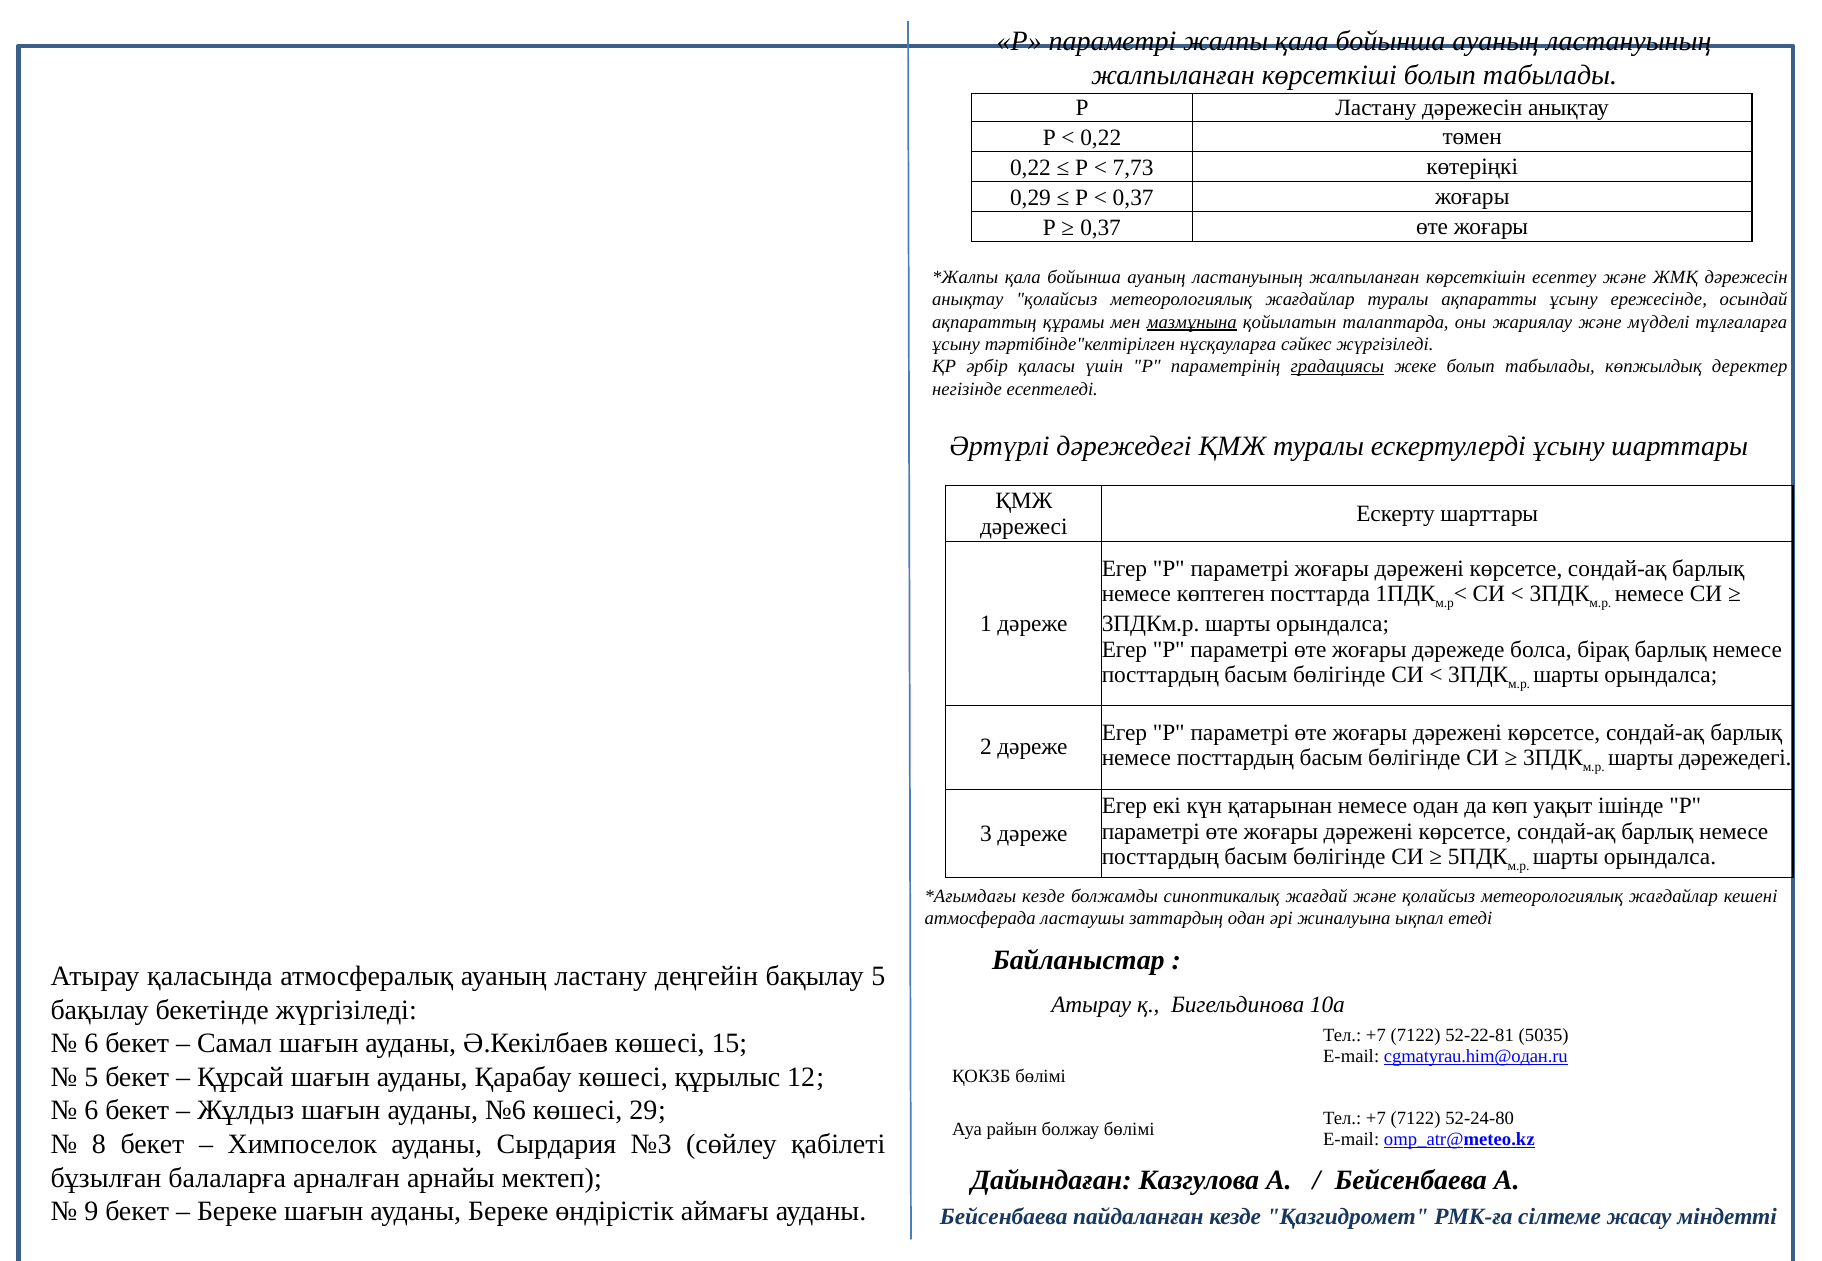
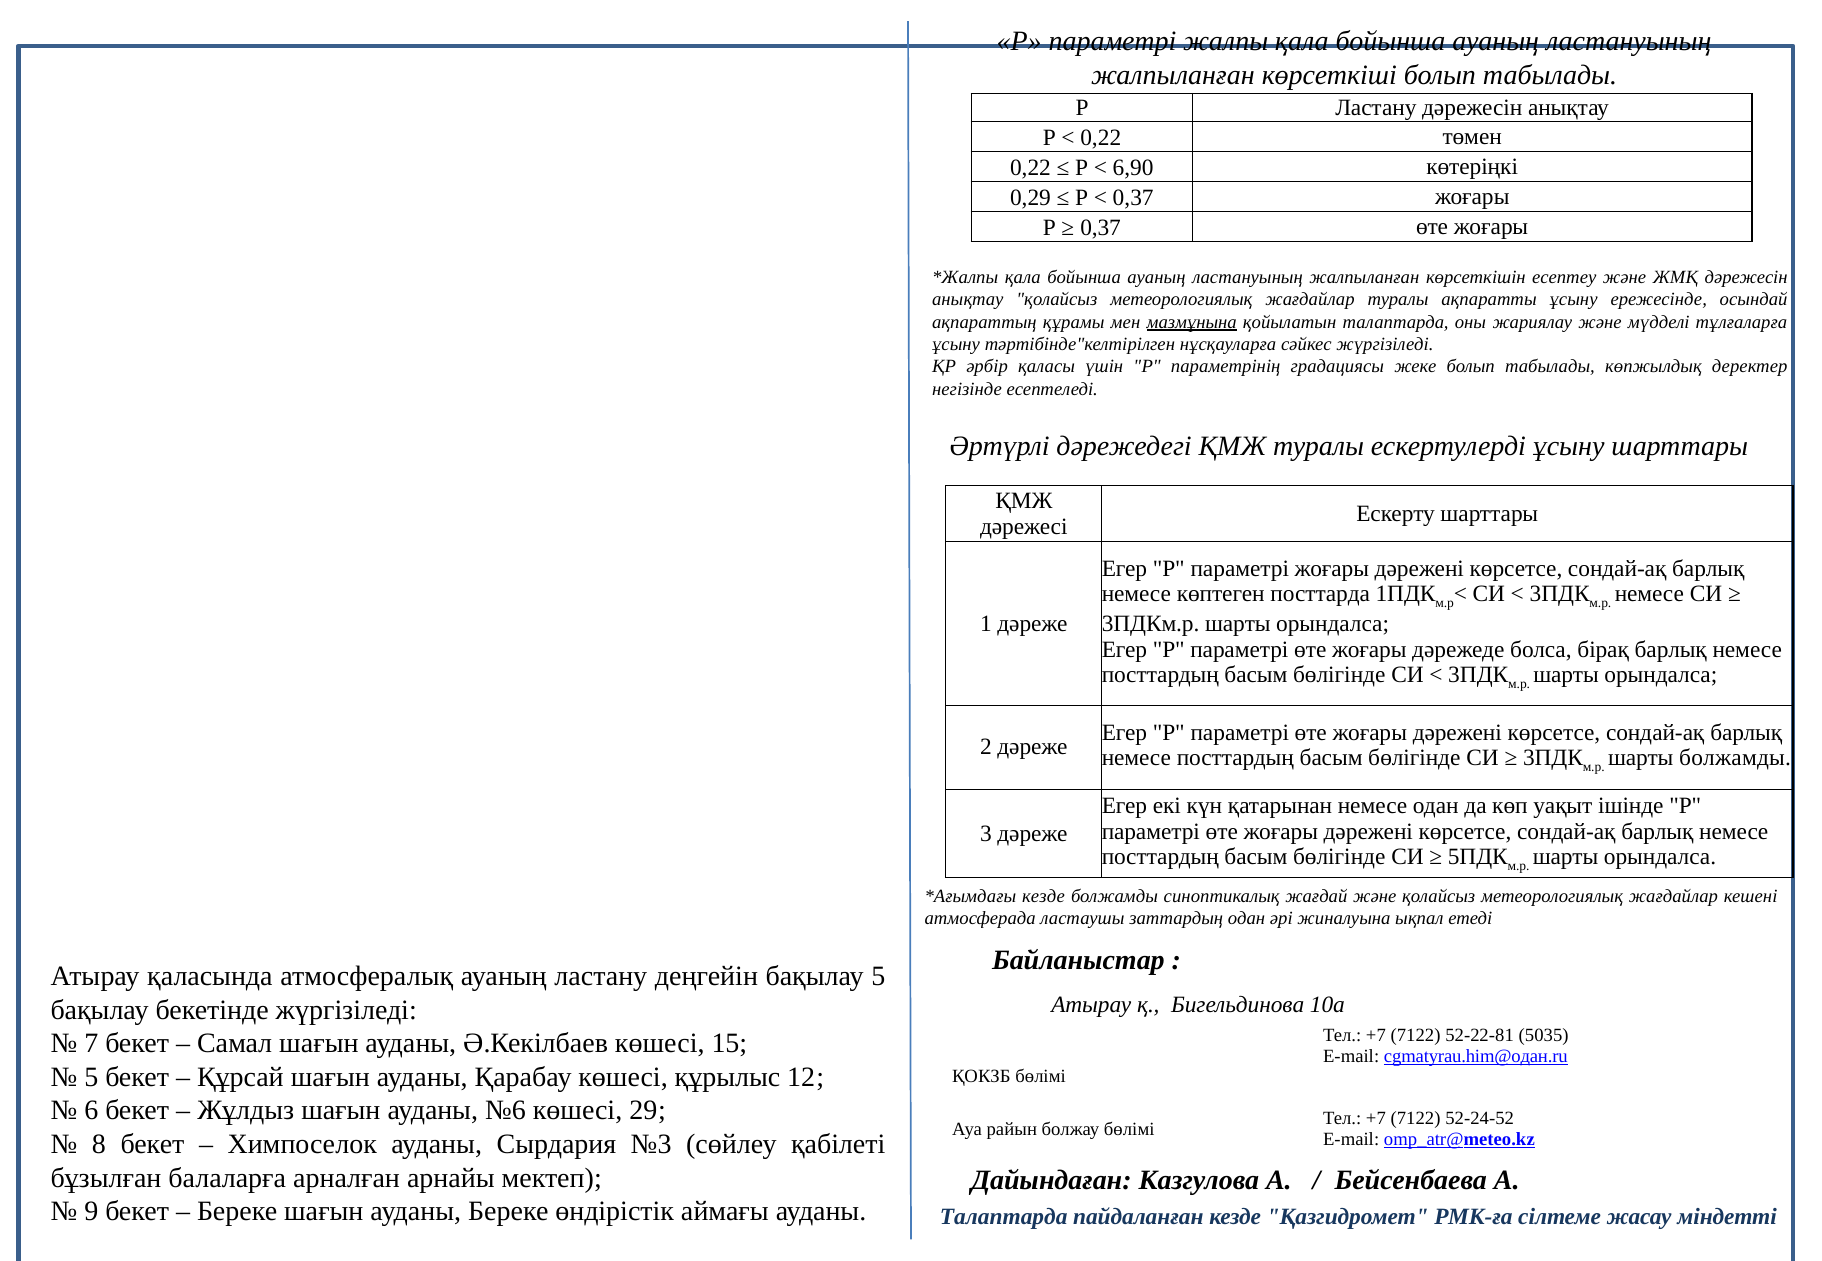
7,73: 7,73 -> 6,90
градациясы underline: present -> none
шарты дәрежедегі: дәрежедегі -> болжамды
6 at (91, 1044): 6 -> 7
52-24-80: 52-24-80 -> 52-24-52
Бейсенбаева at (1004, 1217): Бейсенбаева -> Талаптарда
